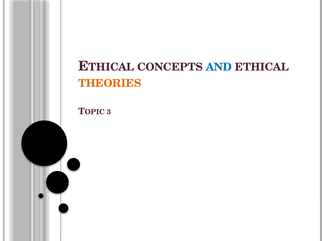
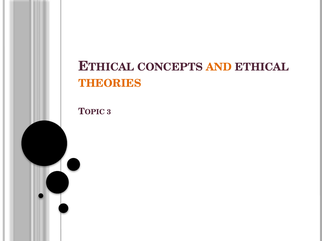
AND colour: blue -> orange
